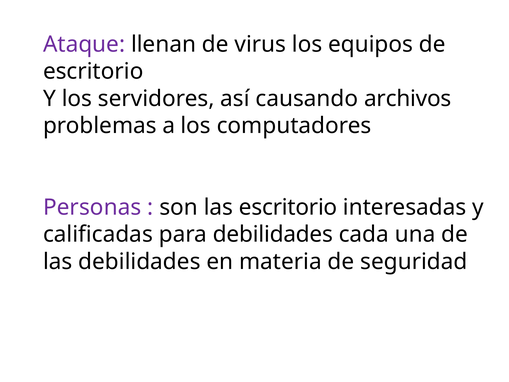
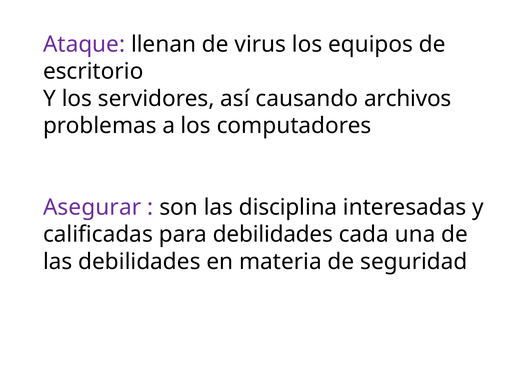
Personas: Personas -> Asegurar
las escritorio: escritorio -> disciplina
